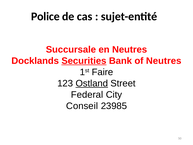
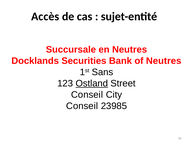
Police: Police -> Accès
Securities underline: present -> none
Faire: Faire -> Sans
Federal at (87, 95): Federal -> Conseil
